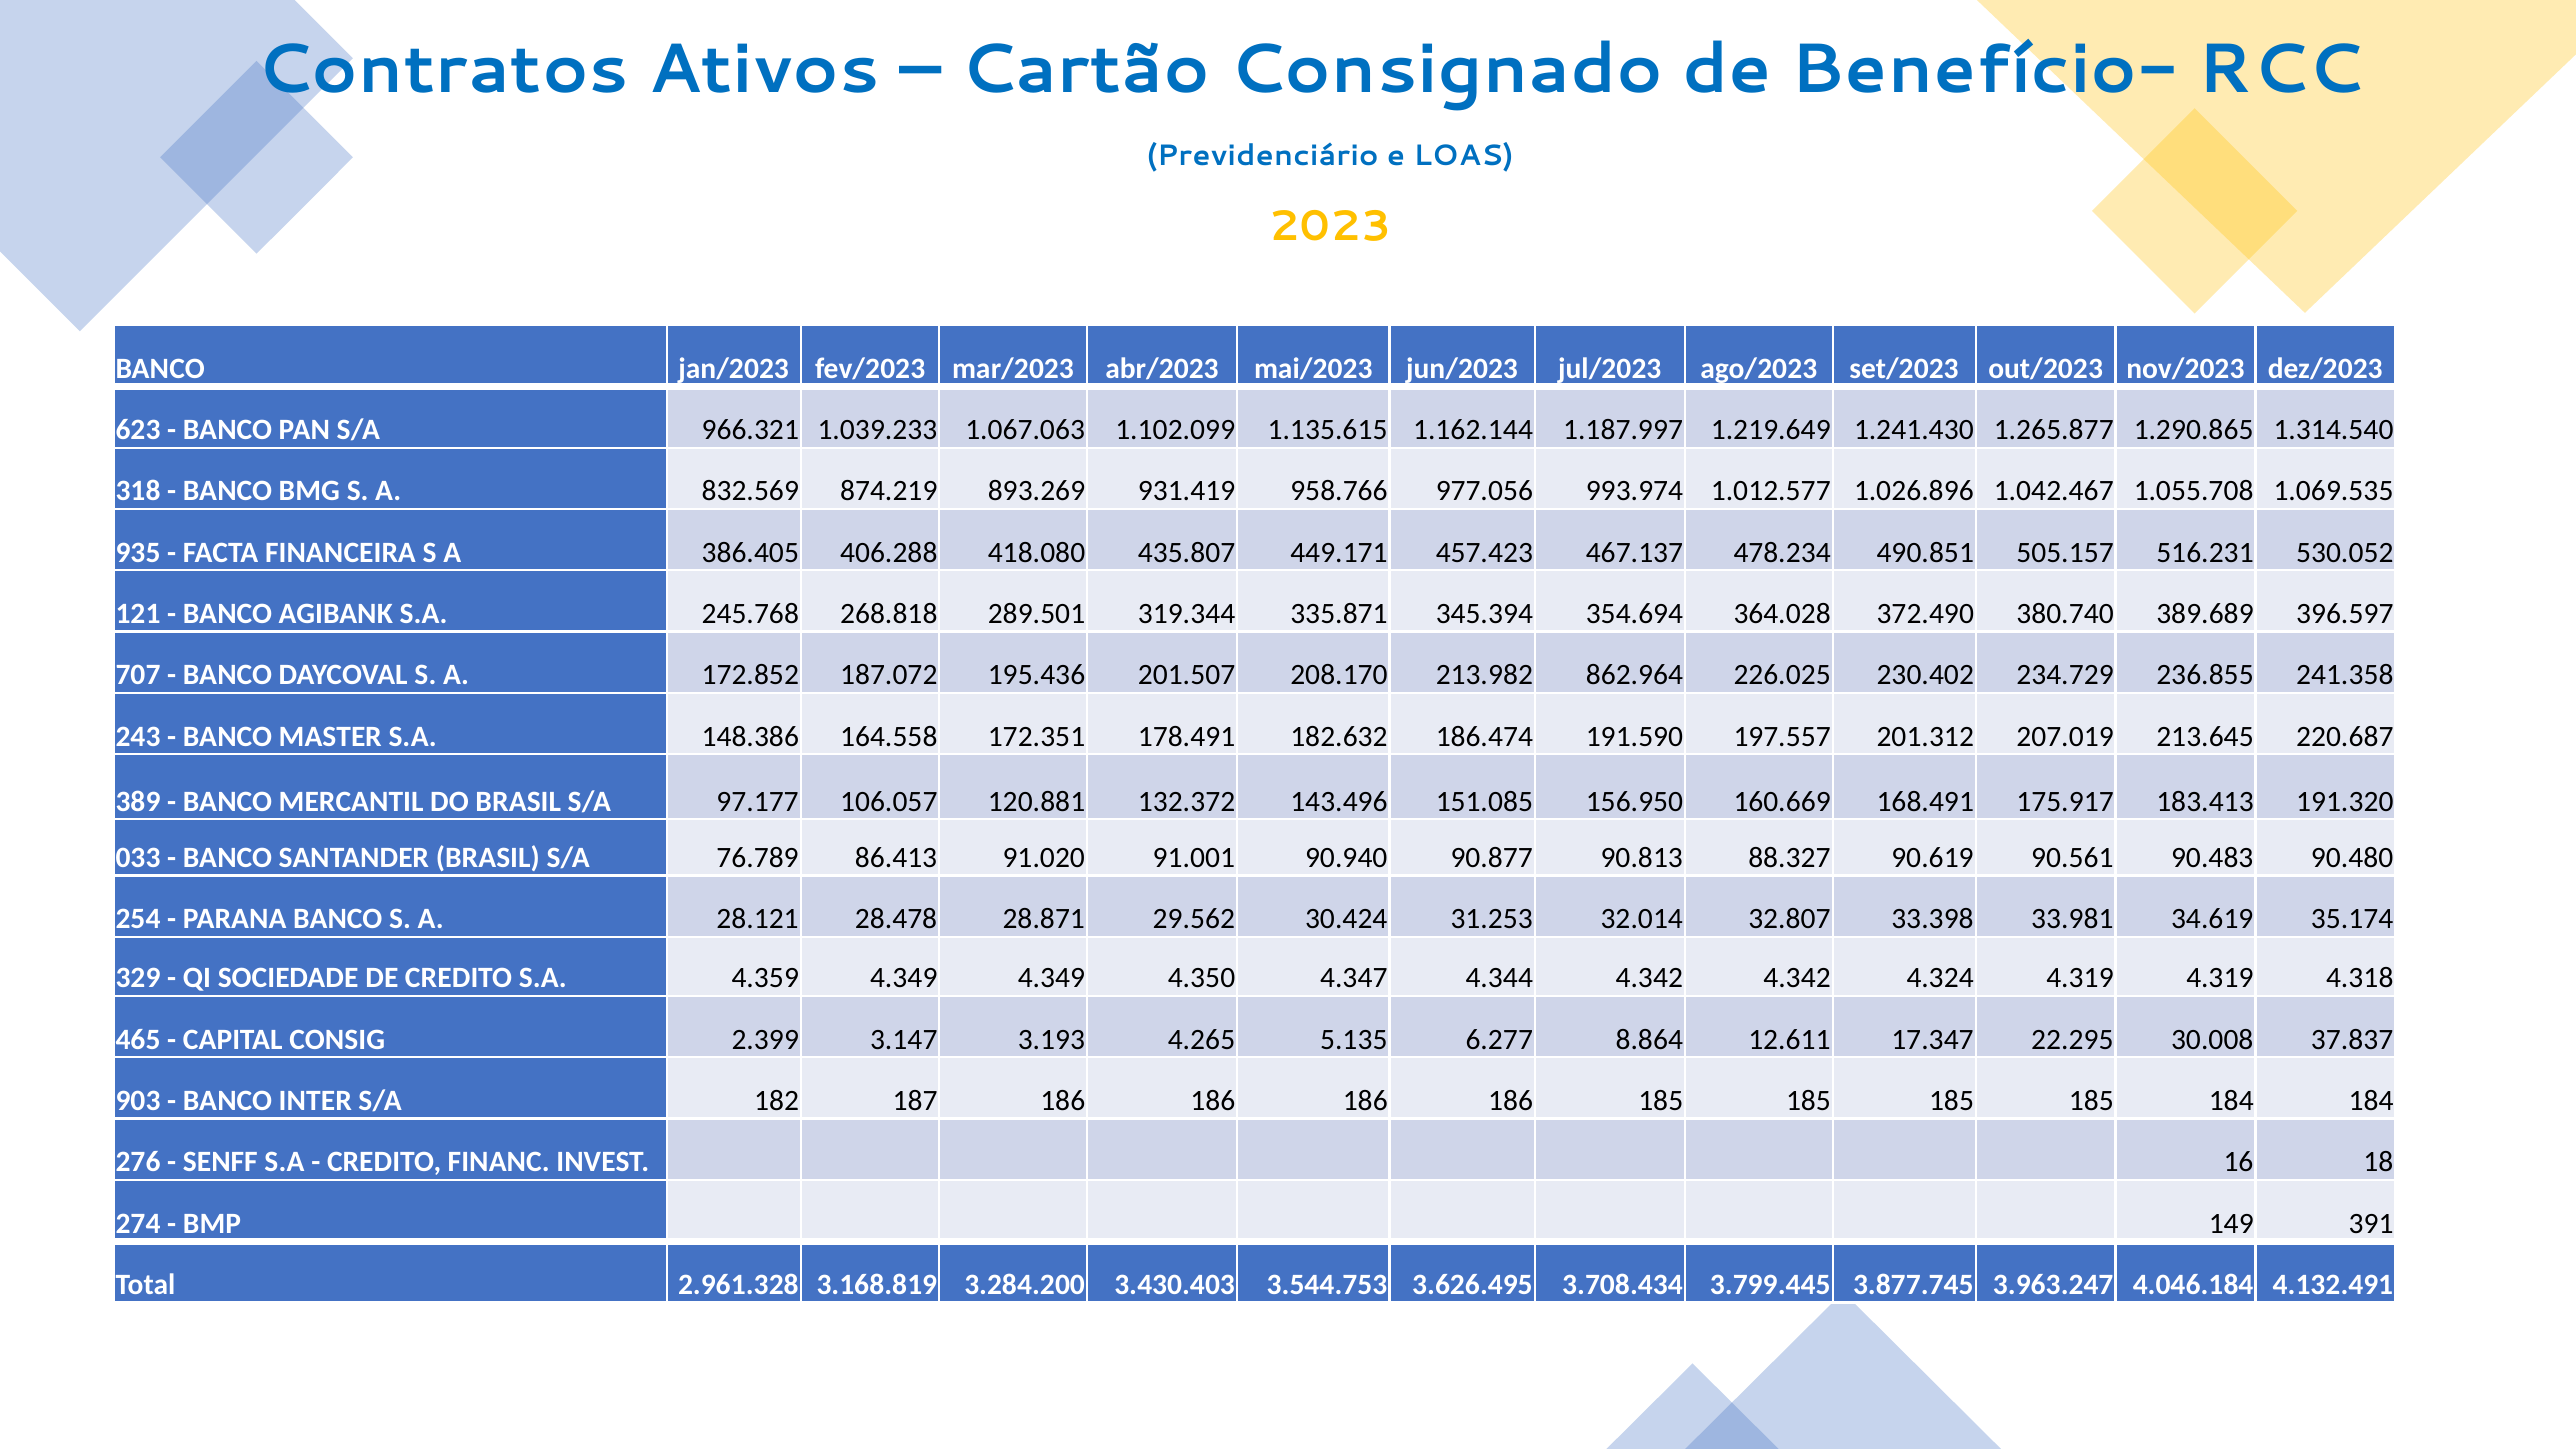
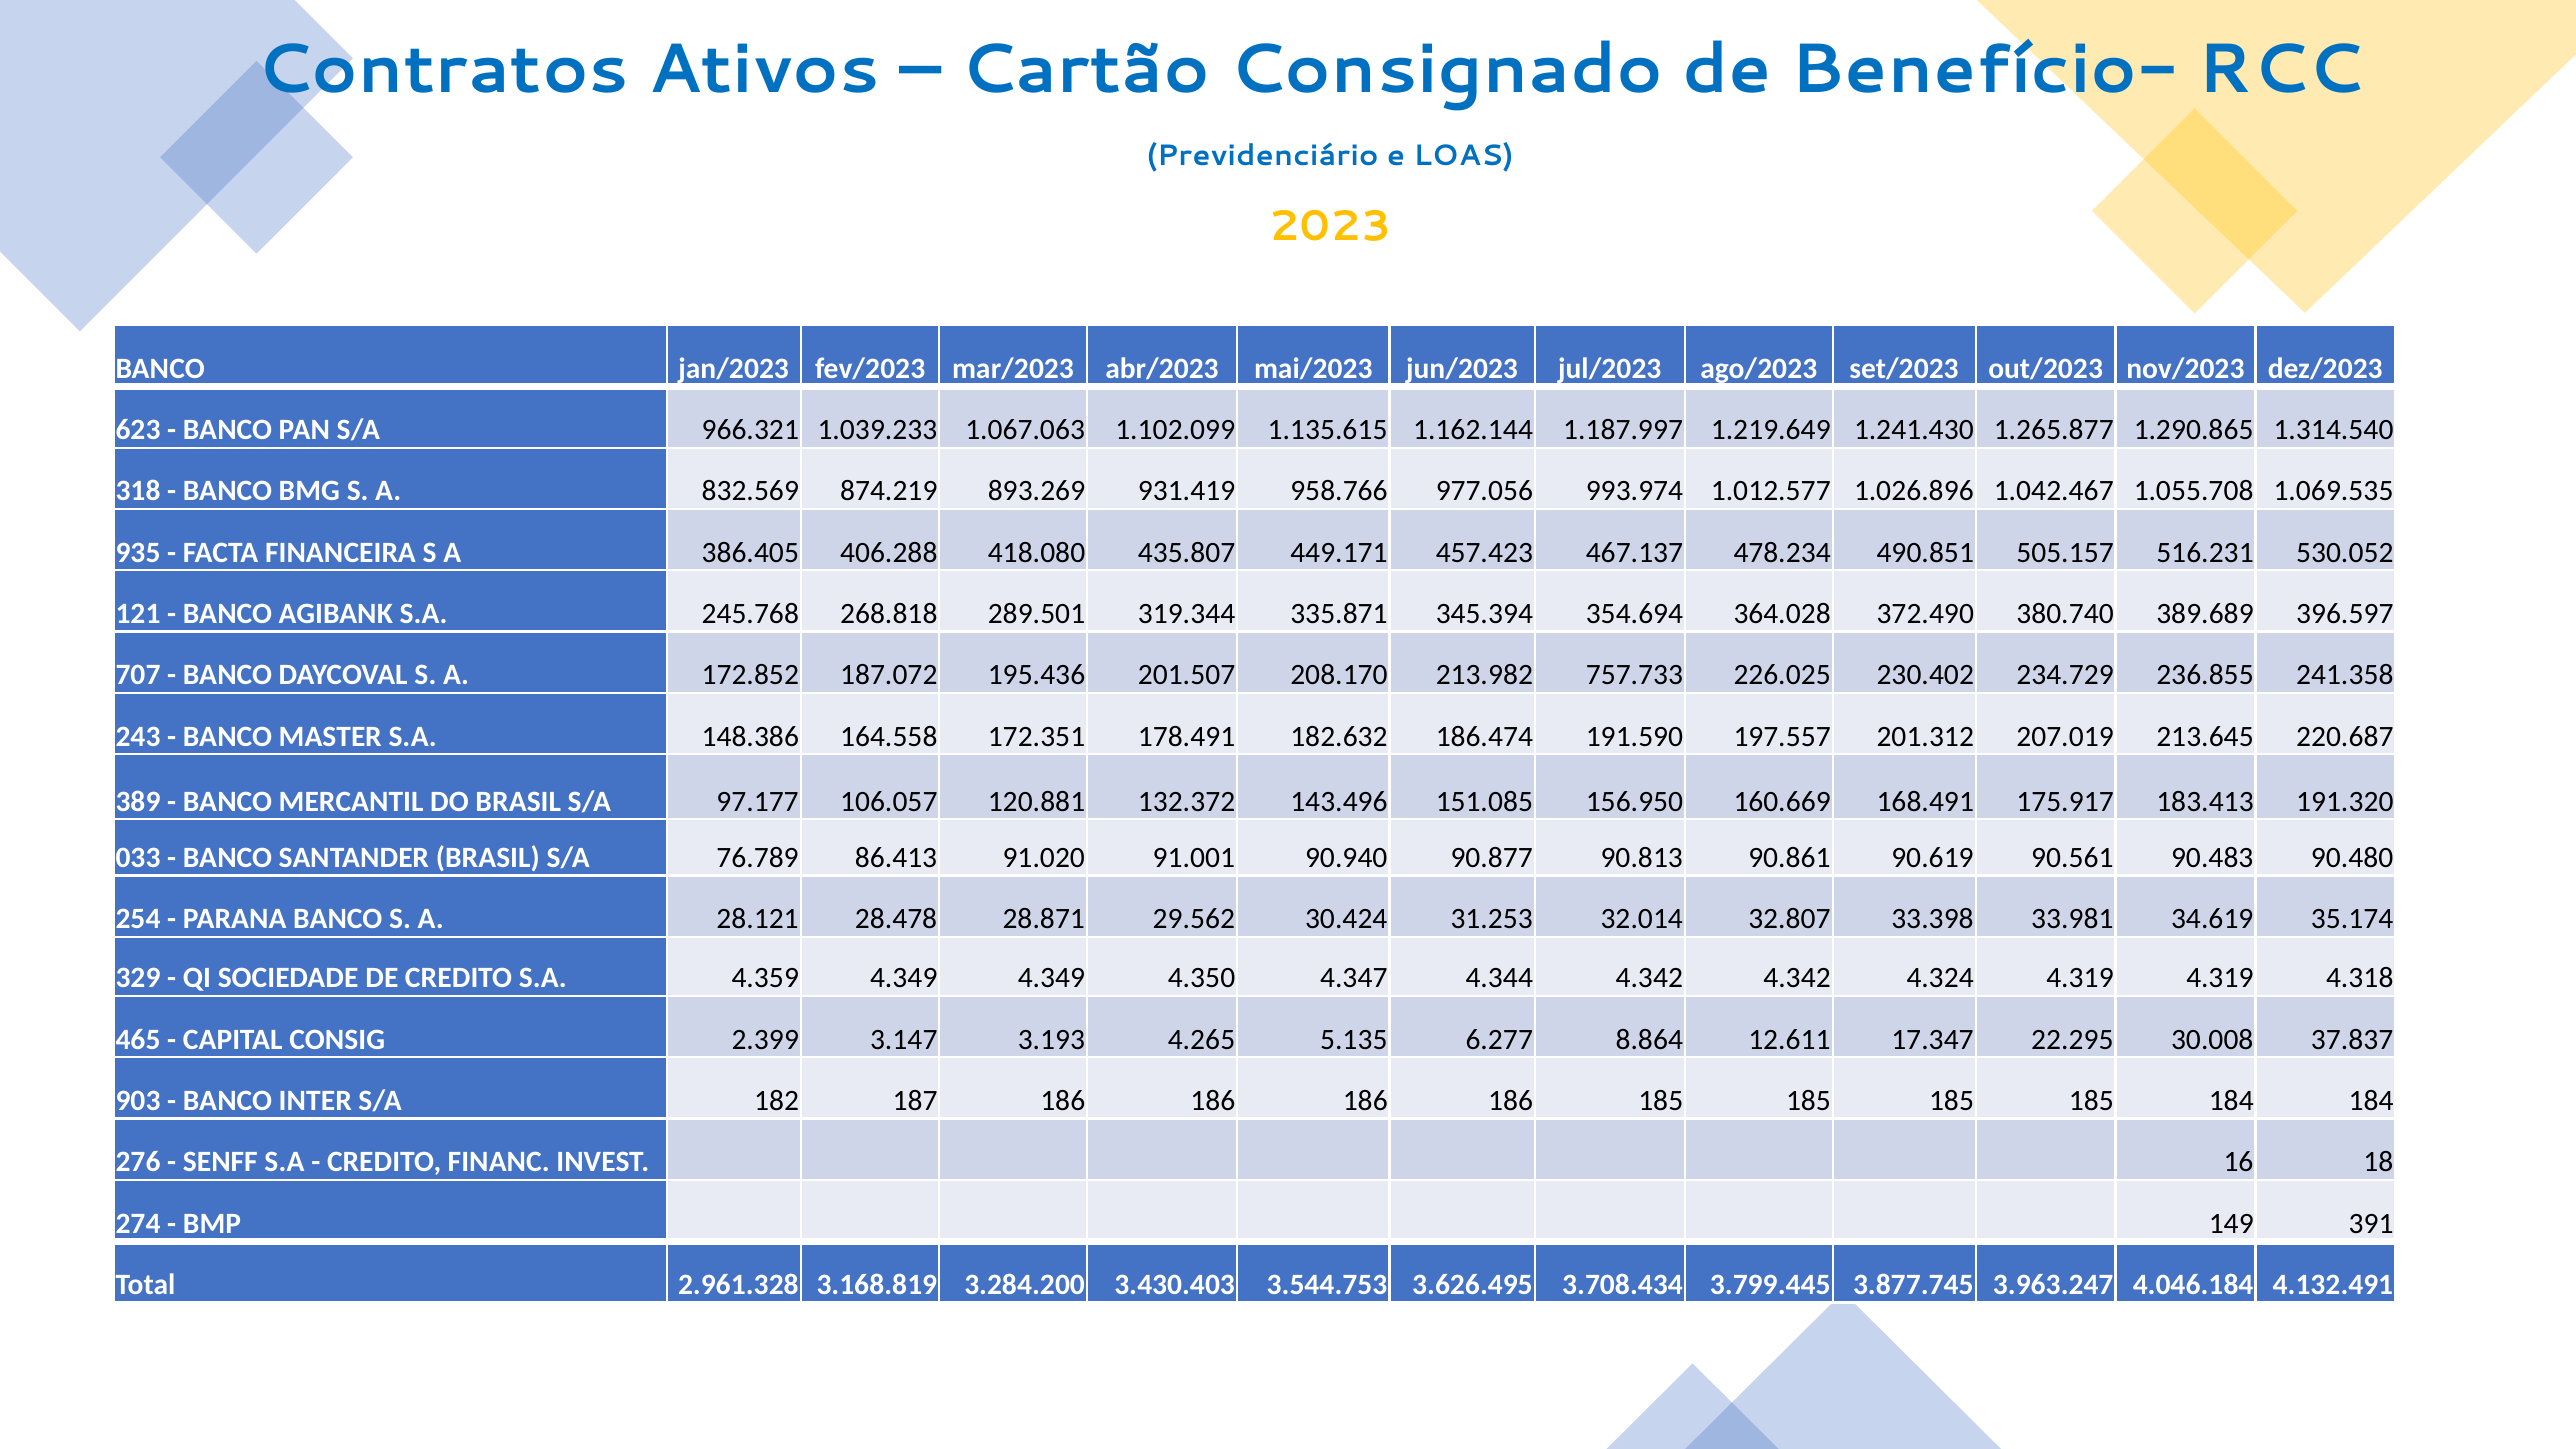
862.964: 862.964 -> 757.733
88.327: 88.327 -> 90.861
